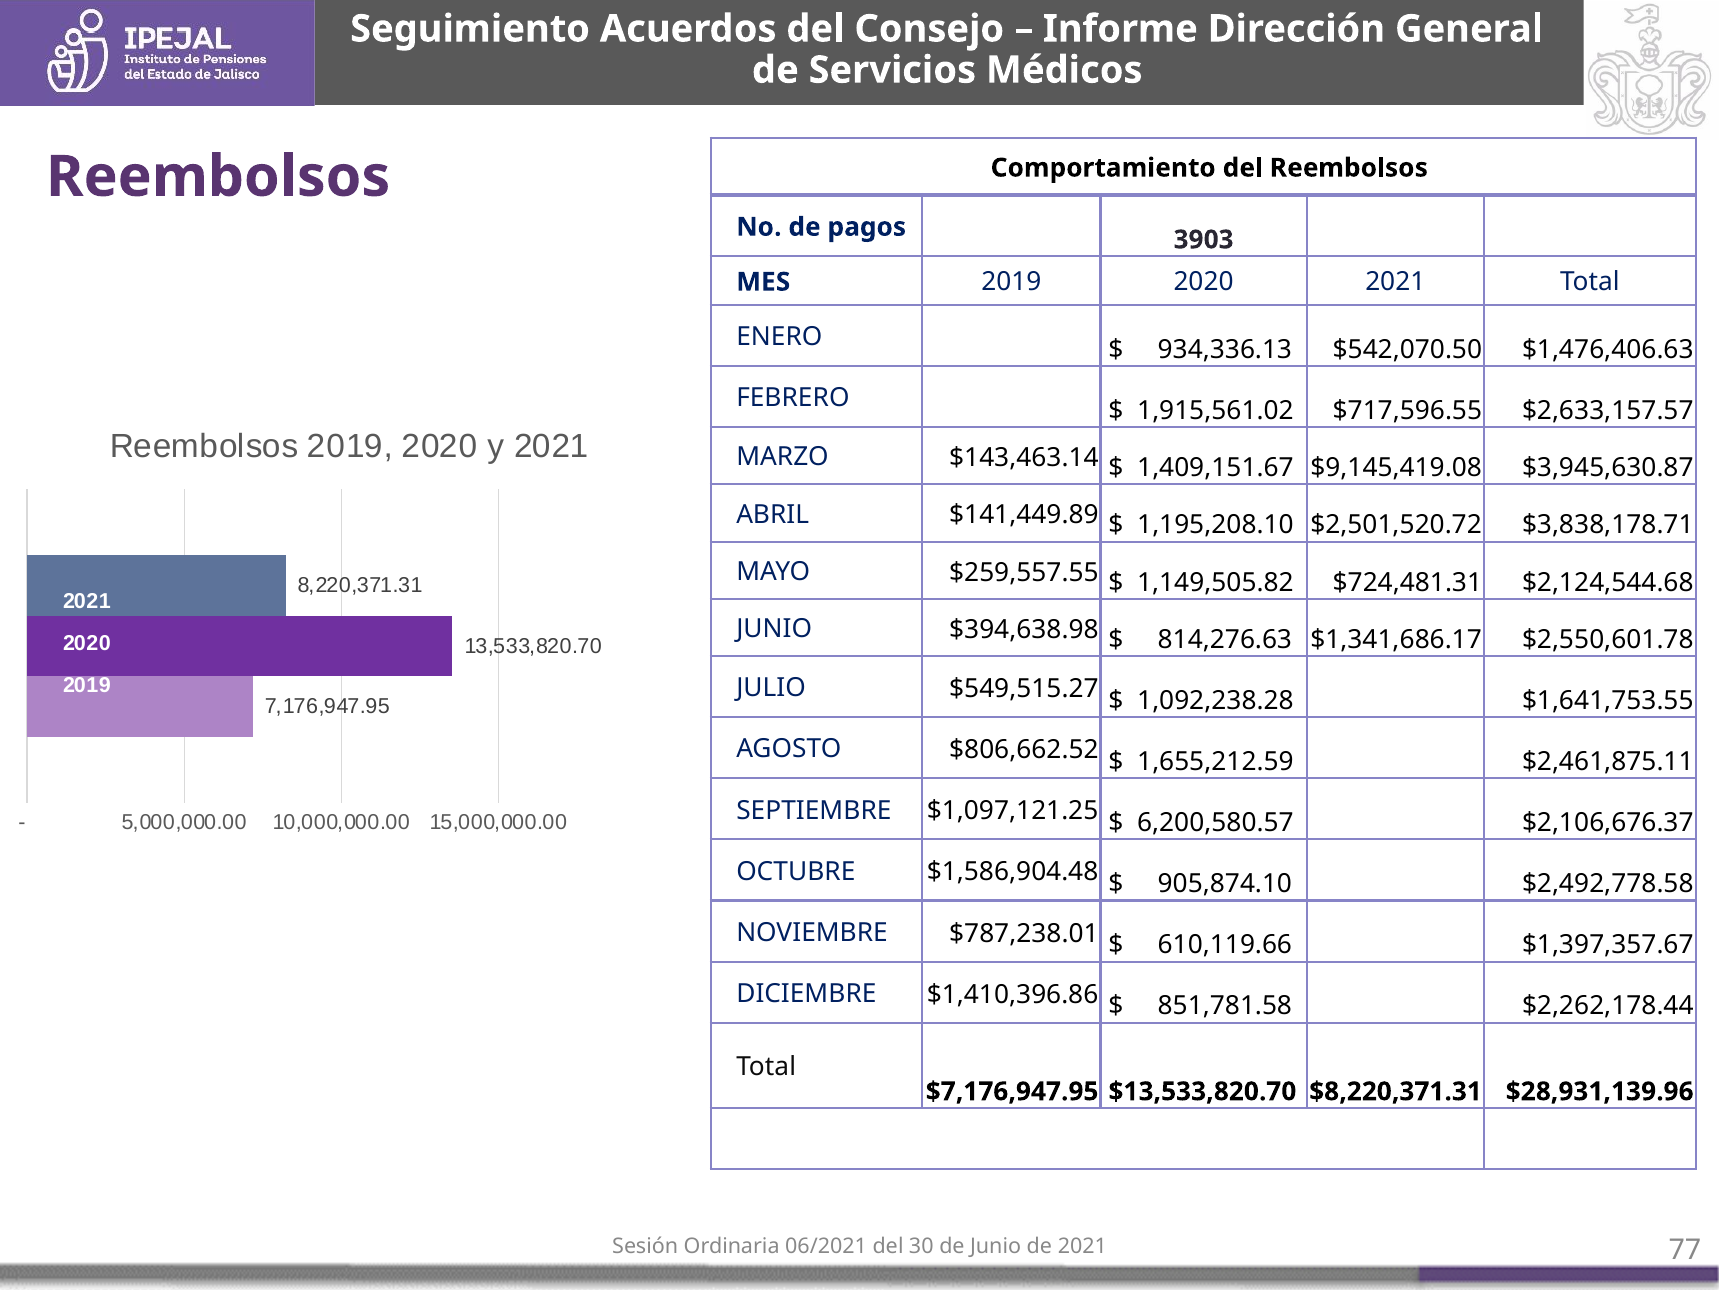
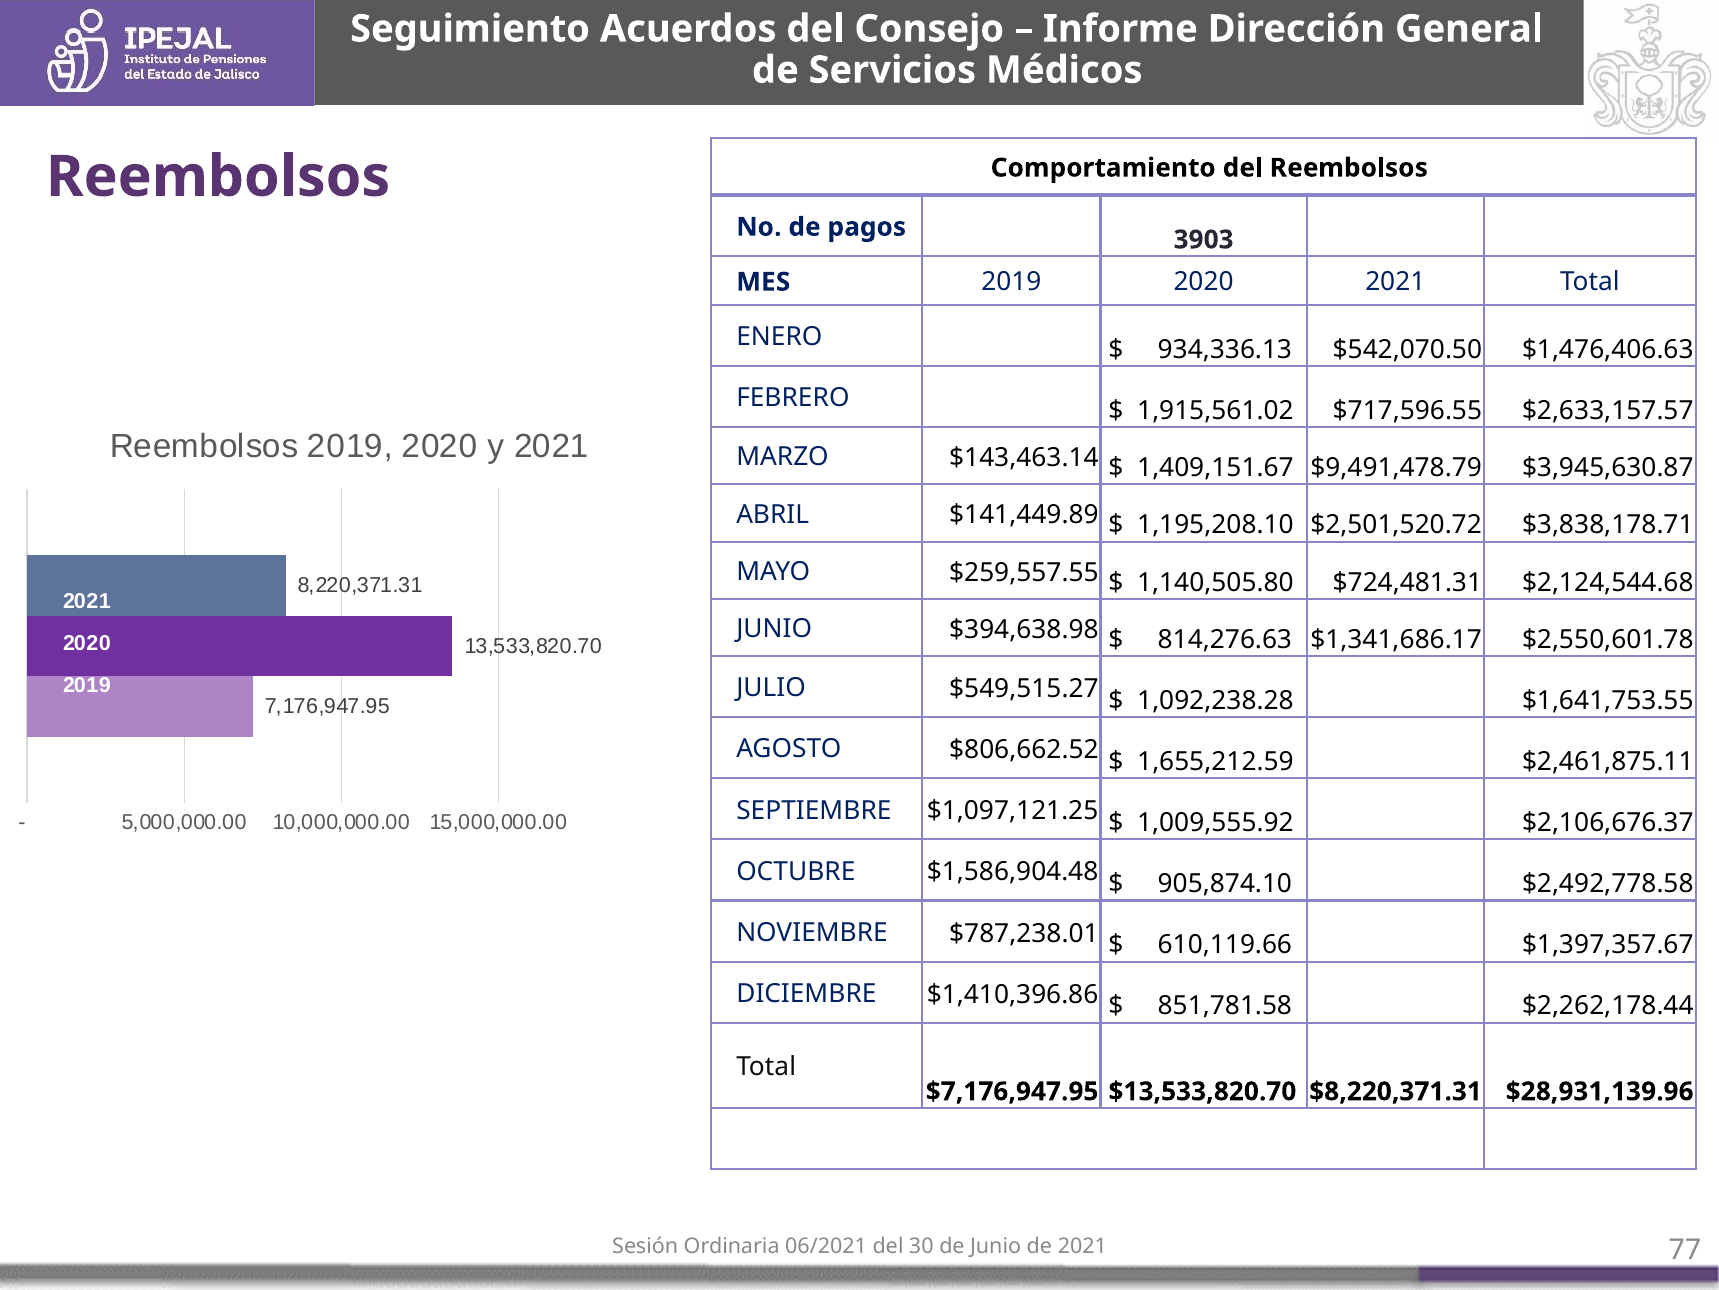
$9,145,419.08: $9,145,419.08 -> $9,491,478.79
1,149,505.82: 1,149,505.82 -> 1,140,505.80
6,200,580.57: 6,200,580.57 -> 1,009,555.92
